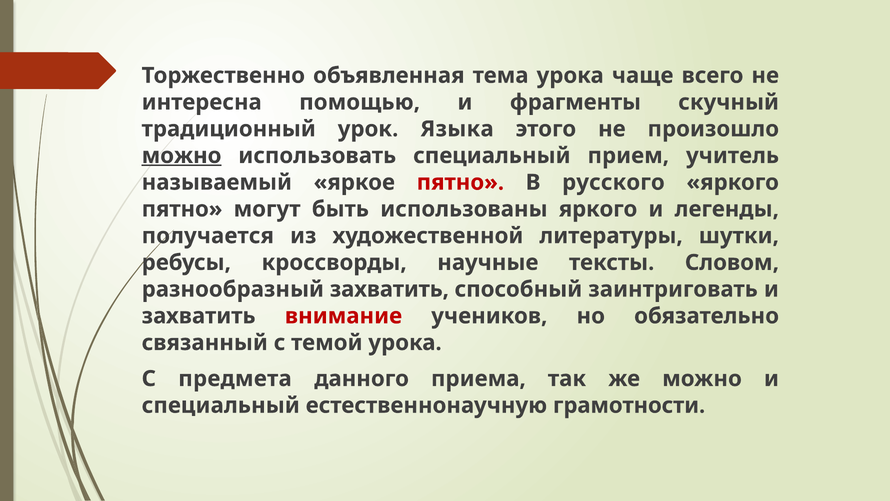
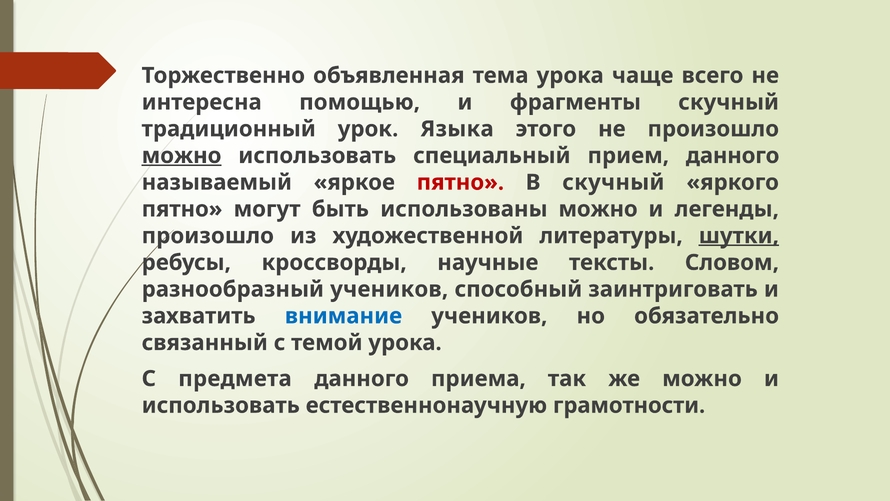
прием учитель: учитель -> данного
В русского: русского -> скучный
использованы яркого: яркого -> можно
получается at (208, 236): получается -> произошло
шутки underline: none -> present
разнообразный захватить: захватить -> учеников
внимание colour: red -> blue
специальный at (221, 405): специальный -> использовать
